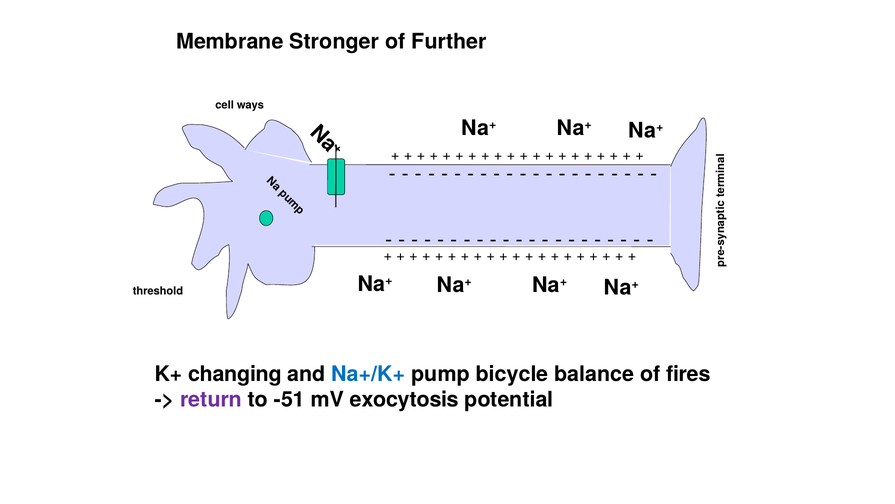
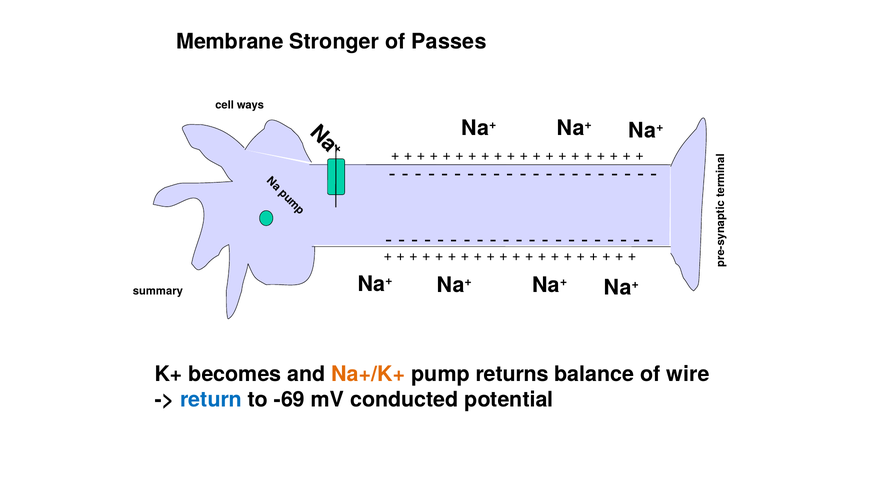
Further: Further -> Passes
threshold: threshold -> summary
changing: changing -> becomes
Na+/K+ colour: blue -> orange
bicycle: bicycle -> returns
fires: fires -> wire
return colour: purple -> blue
-51: -51 -> -69
exocytosis: exocytosis -> conducted
